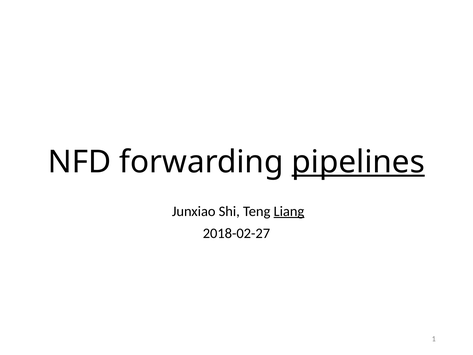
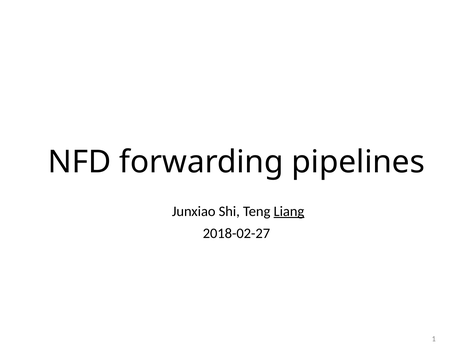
pipelines underline: present -> none
